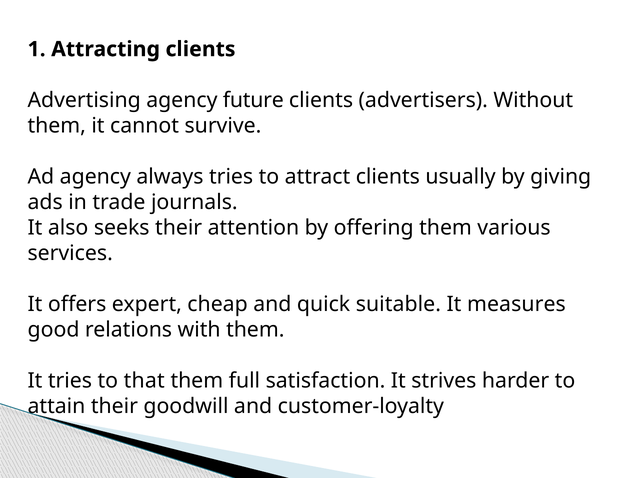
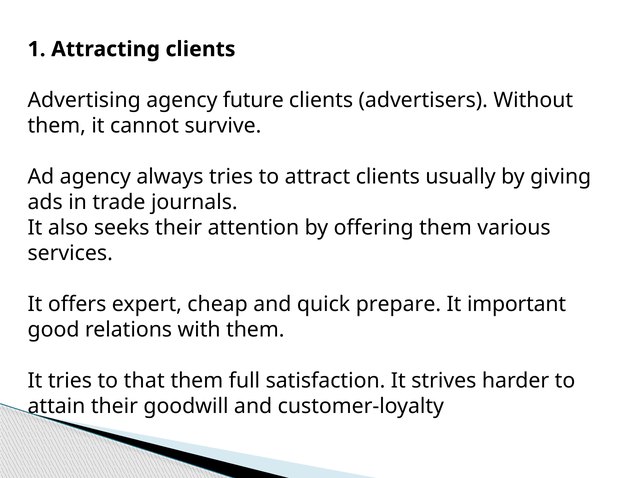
suitable: suitable -> prepare
measures: measures -> important
